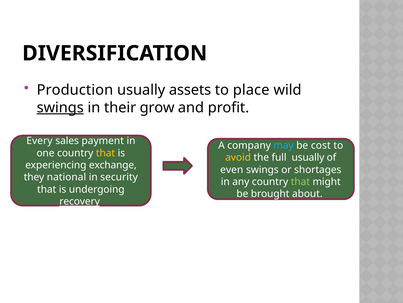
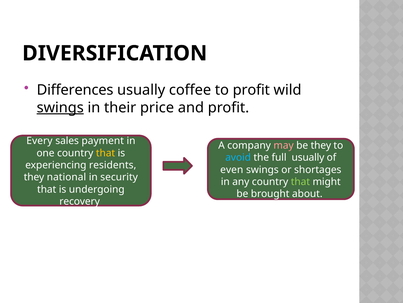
Production: Production -> Differences
assets: assets -> coffee
to place: place -> profit
grow: grow -> price
may colour: light blue -> pink
be cost: cost -> they
avoid colour: yellow -> light blue
exchange: exchange -> residents
recovery underline: present -> none
